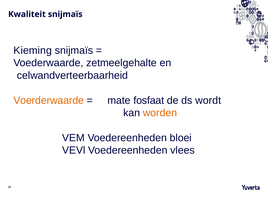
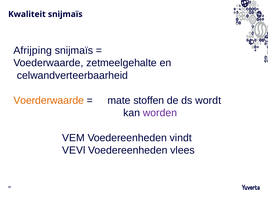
Kieming: Kieming -> Afrijping
fosfaat: fosfaat -> stoffen
worden colour: orange -> purple
bloei: bloei -> vindt
